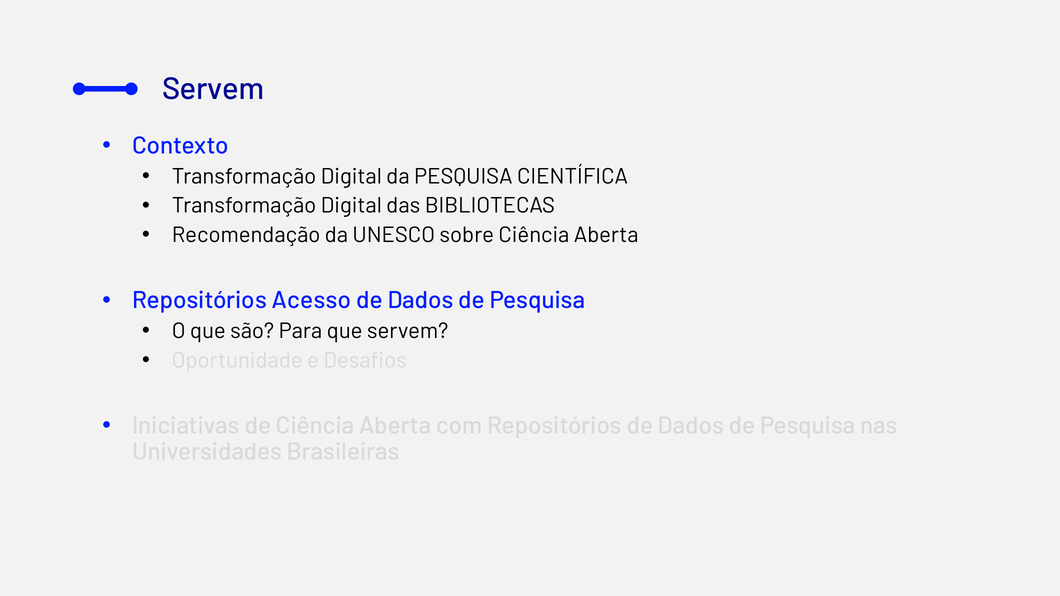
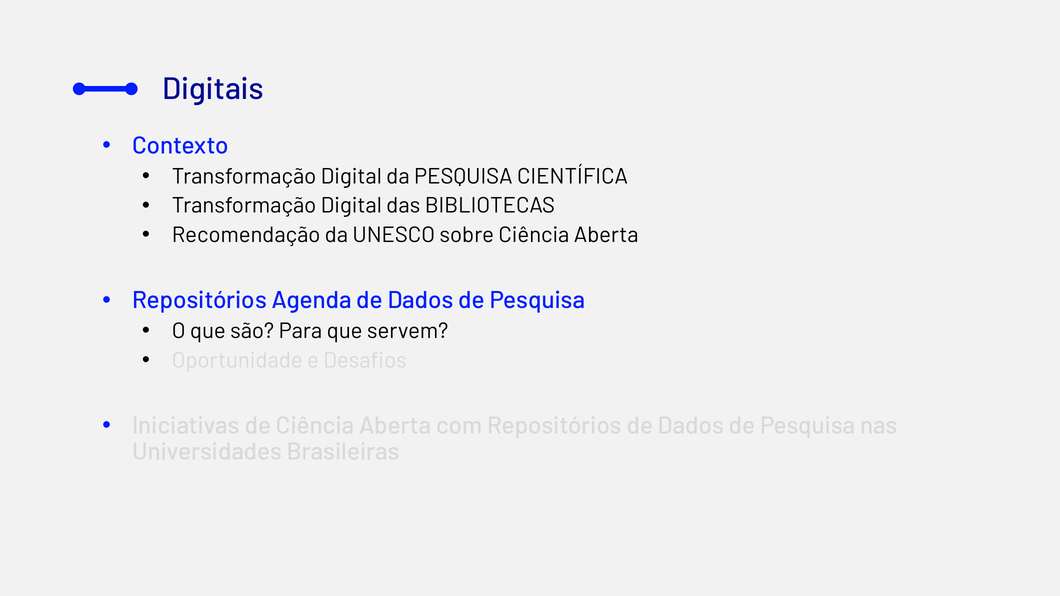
Servem at (213, 89): Servem -> Digitais
Acesso: Acesso -> Agenda
